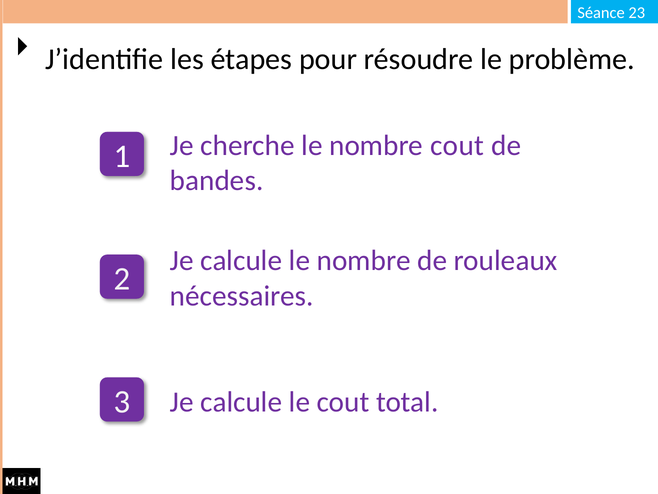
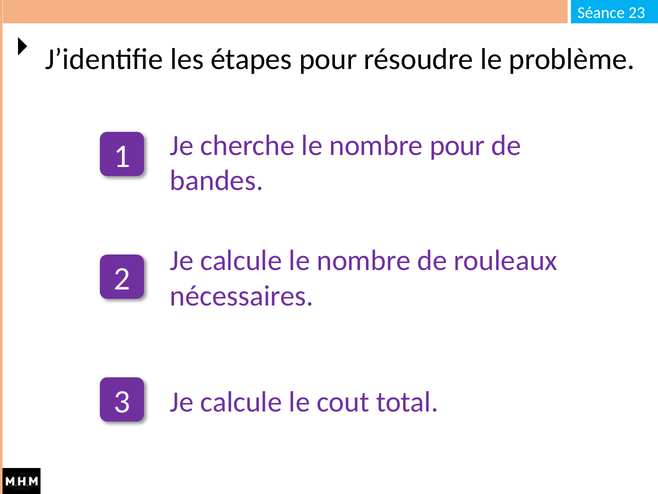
nombre cout: cout -> pour
